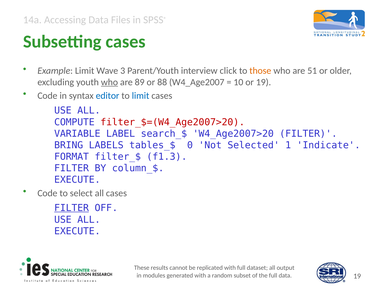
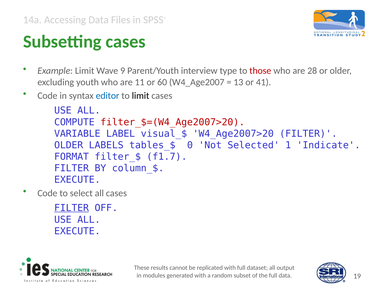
3: 3 -> 9
click: click -> type
those colour: orange -> red
51: 51 -> 28
who at (109, 82) underline: present -> none
89: 89 -> 11
88: 88 -> 60
10: 10 -> 13
or 19: 19 -> 41
limit at (141, 96) colour: blue -> black
search_$: search_$ -> visual_$
BRING at (69, 145): BRING -> OLDER
f1.3: f1.3 -> f1.7
